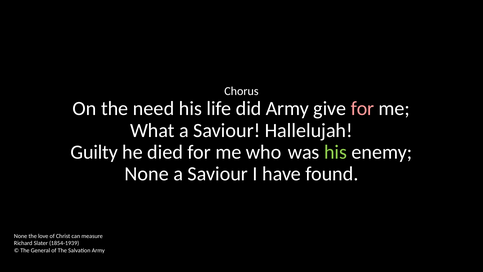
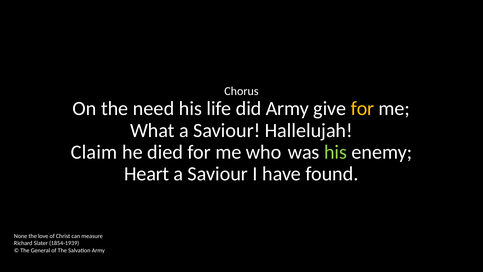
for at (362, 109) colour: pink -> yellow
Guilty: Guilty -> Claim
None at (147, 174): None -> Heart
